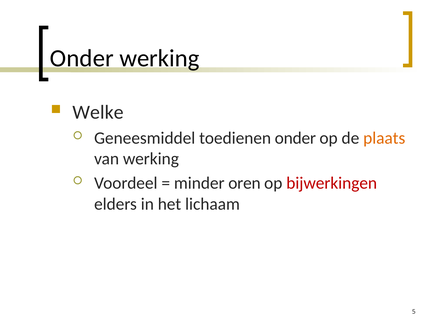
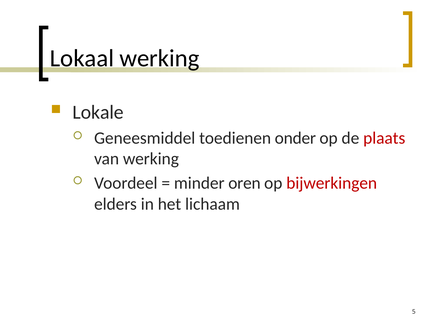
Onder at (82, 58): Onder -> Lokaal
Welke: Welke -> Lokale
plaats colour: orange -> red
